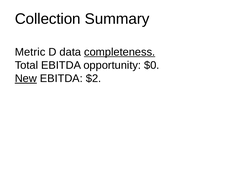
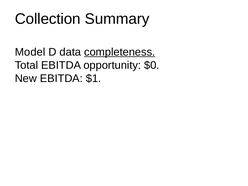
Metric: Metric -> Model
New underline: present -> none
$2: $2 -> $1
